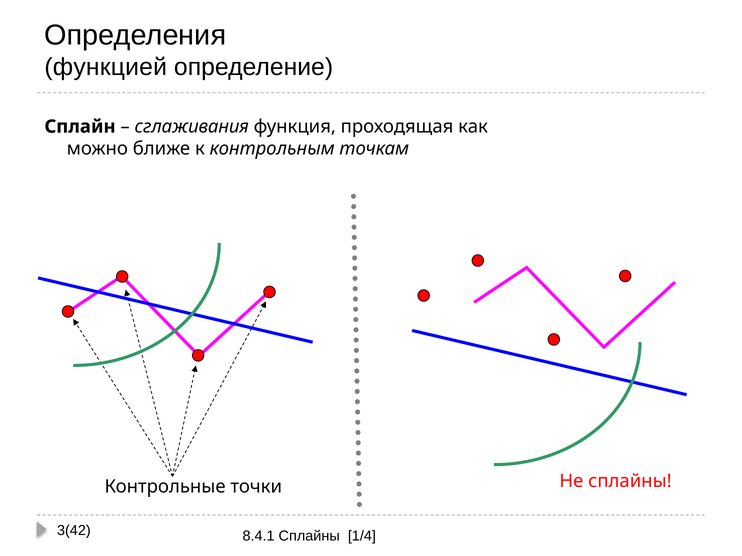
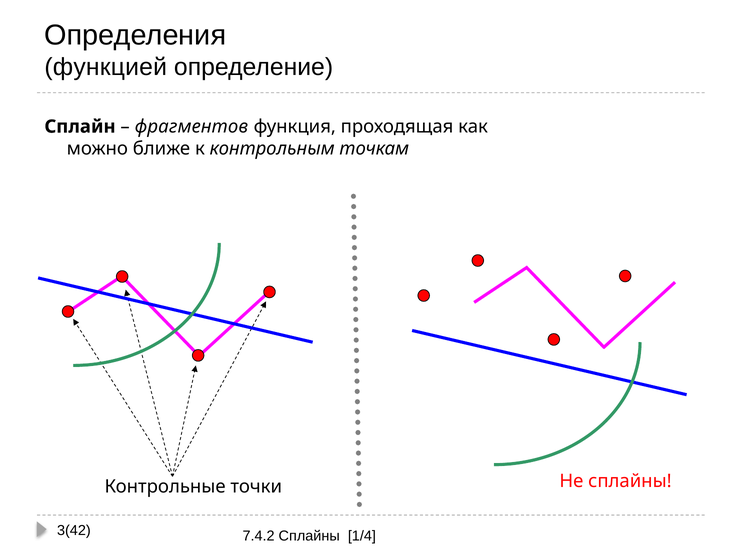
сглаживания: сглаживания -> фрагментов
8.4.1: 8.4.1 -> 7.4.2
